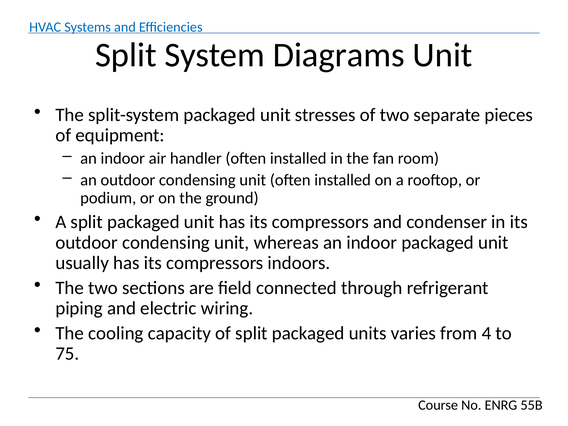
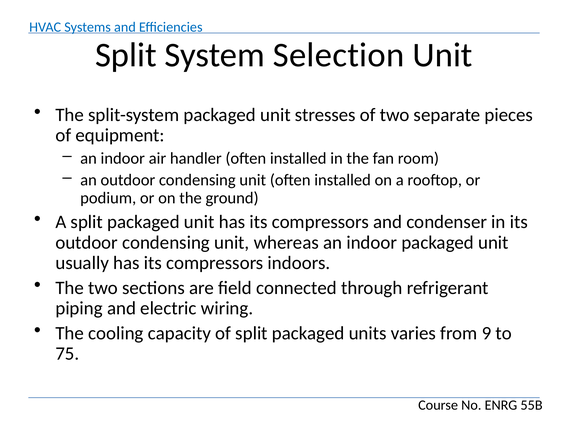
Diagrams: Diagrams -> Selection
4: 4 -> 9
